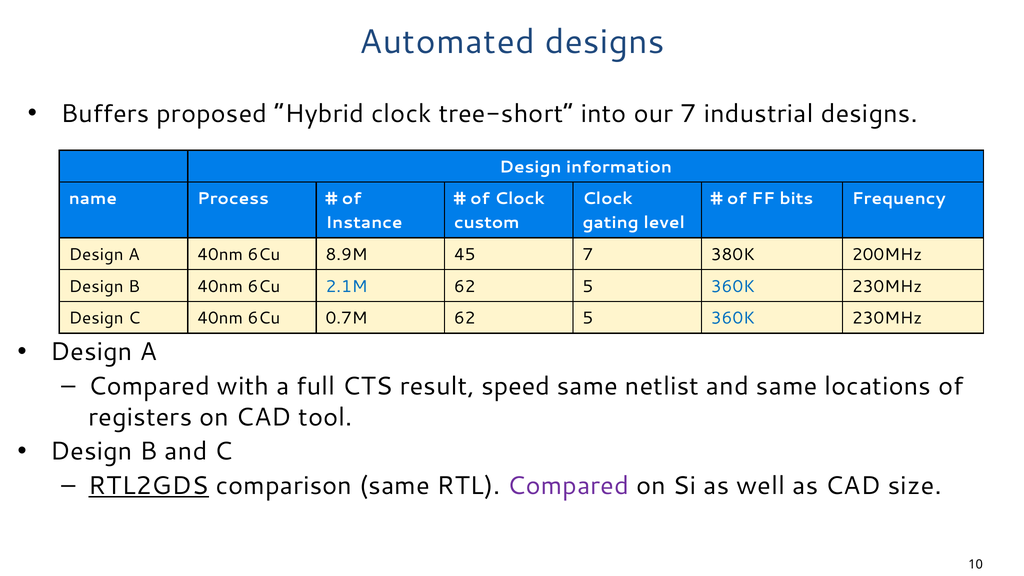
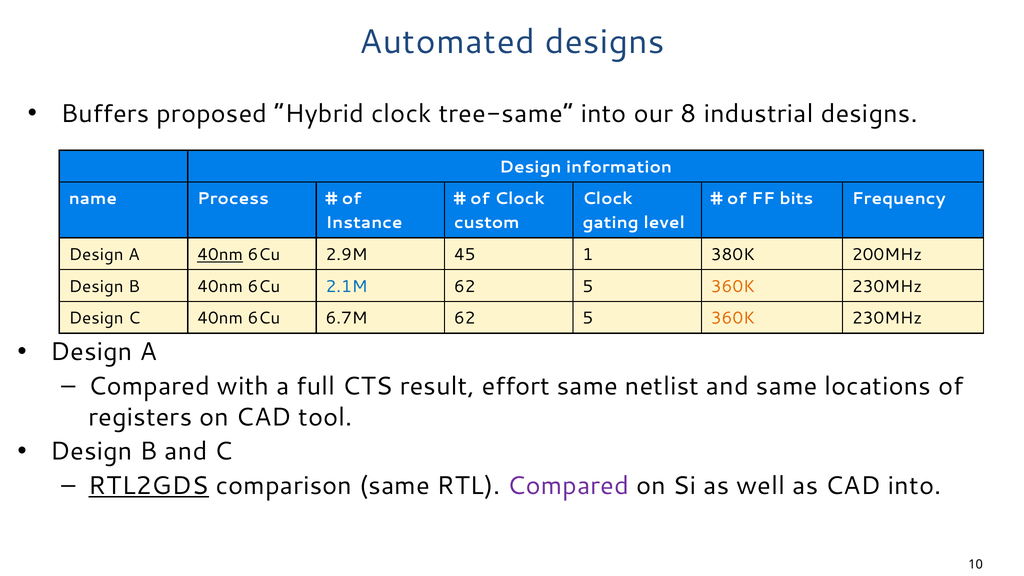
tree-short: tree-short -> tree-same
our 7: 7 -> 8
40nm at (220, 255) underline: none -> present
8.9M: 8.9M -> 2.9M
45 7: 7 -> 1
360K at (733, 286) colour: blue -> orange
0.7M: 0.7M -> 6.7M
360K at (733, 318) colour: blue -> orange
speed: speed -> effort
CAD size: size -> into
